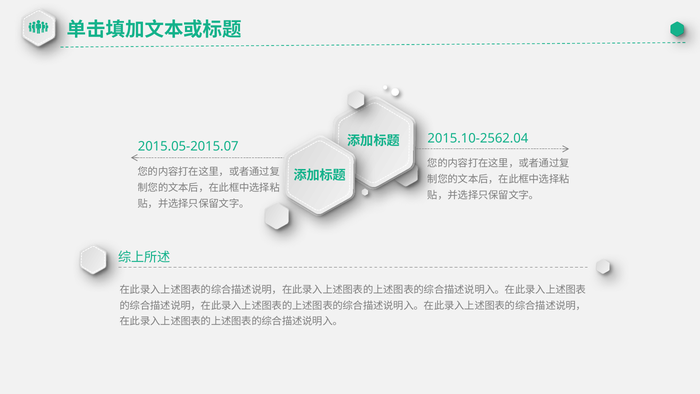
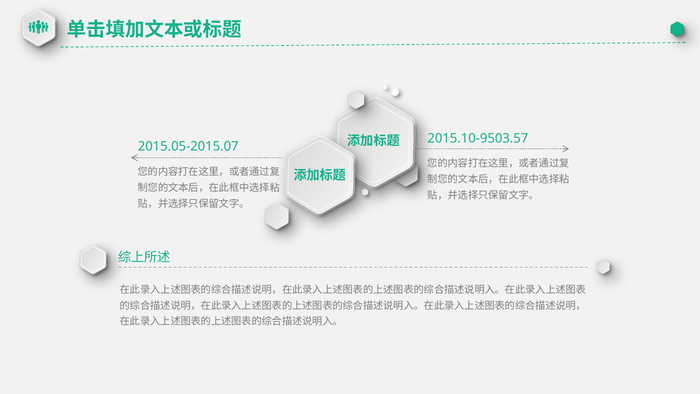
2015.10-2562.04: 2015.10-2562.04 -> 2015.10-9503.57
